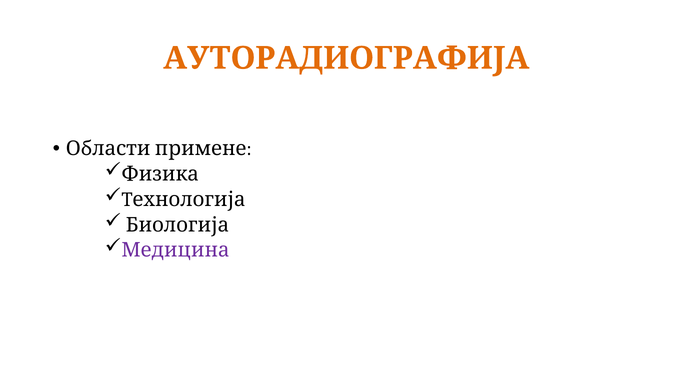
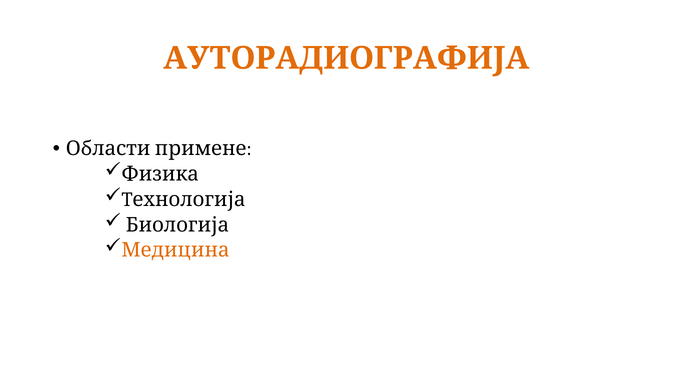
Медицина colour: purple -> orange
